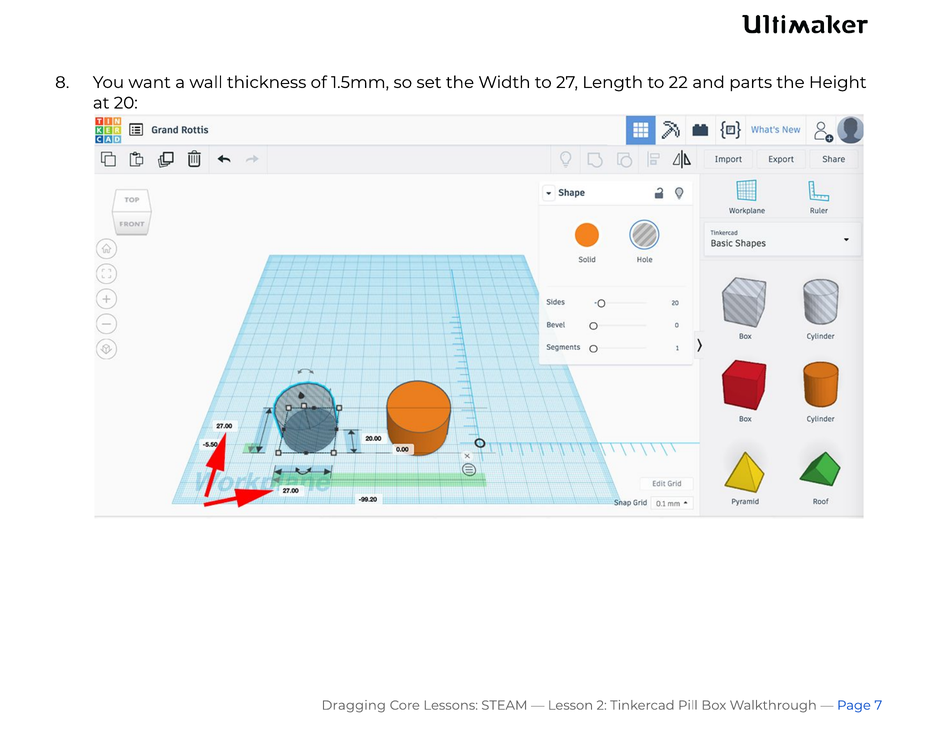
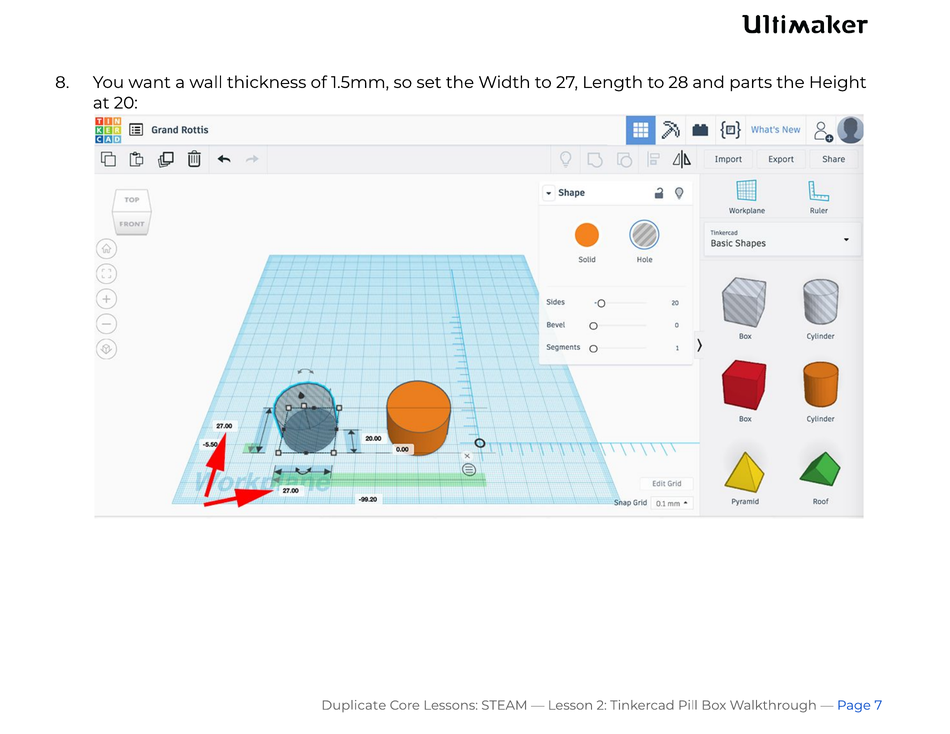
22: 22 -> 28
Dragging: Dragging -> Duplicate
